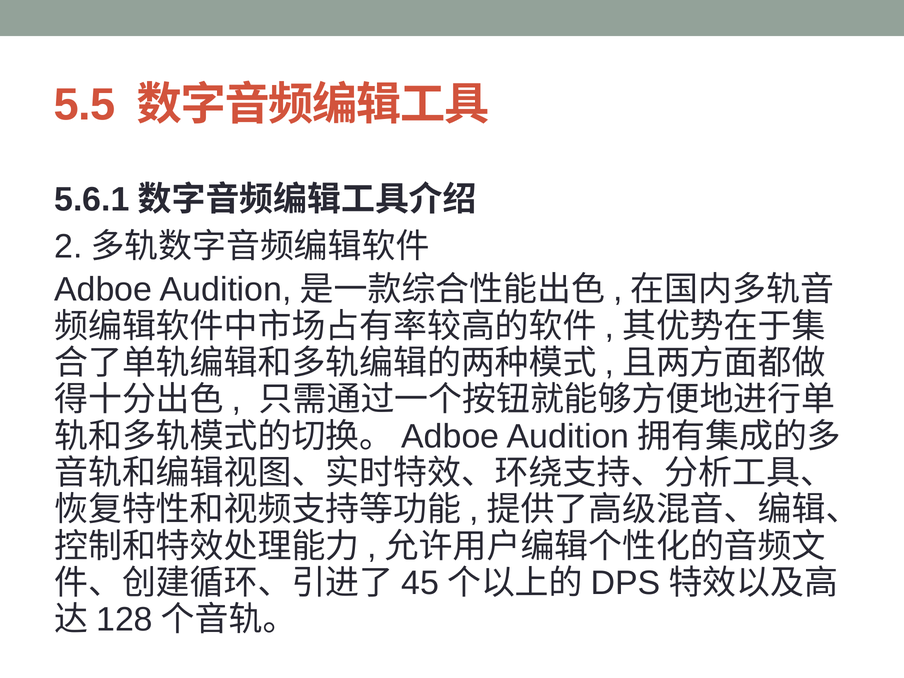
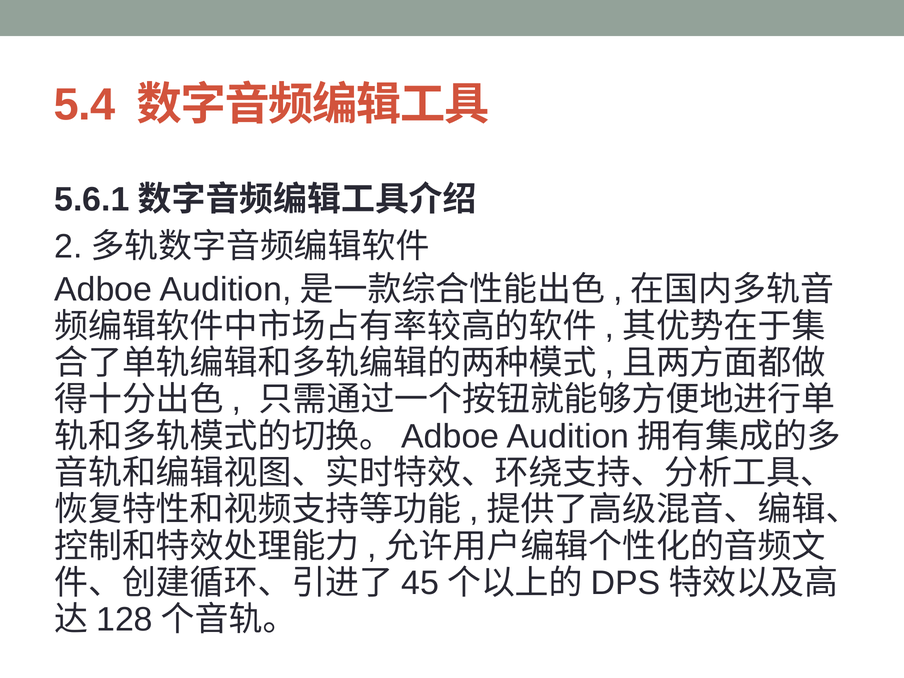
5.5: 5.5 -> 5.4
